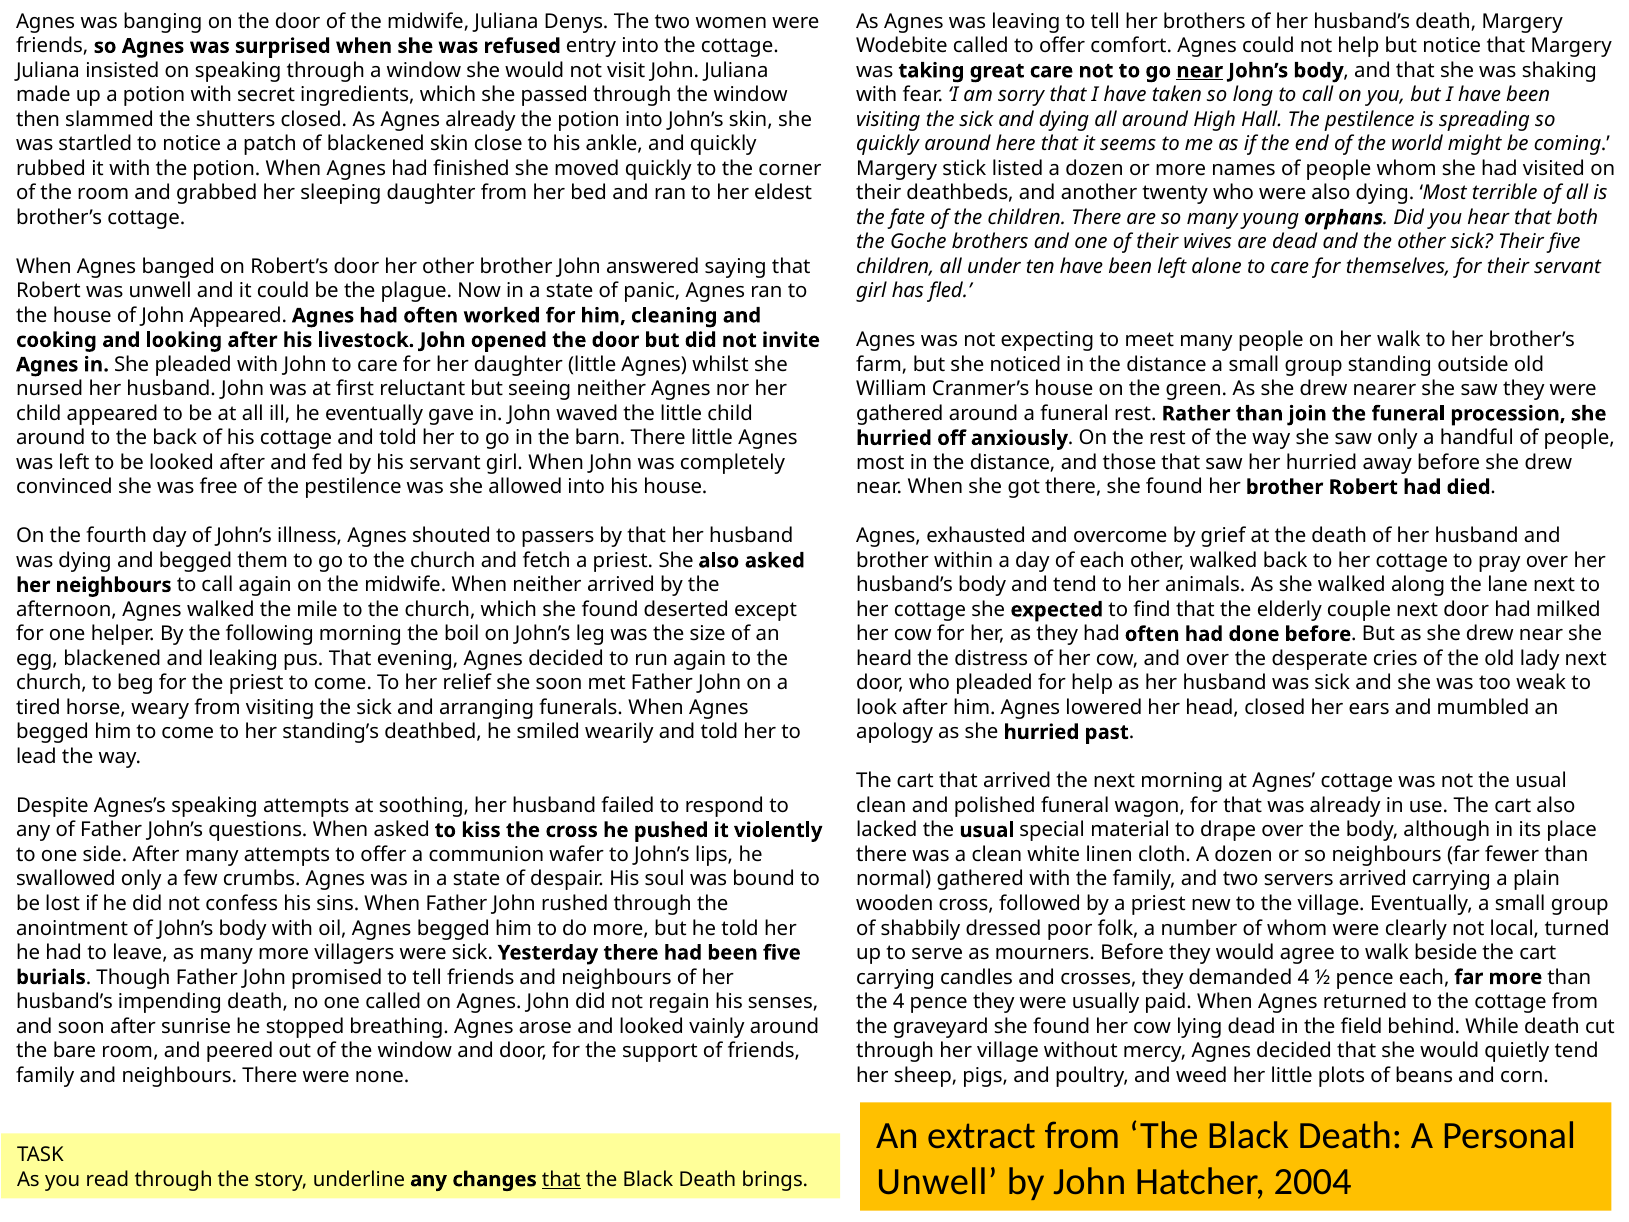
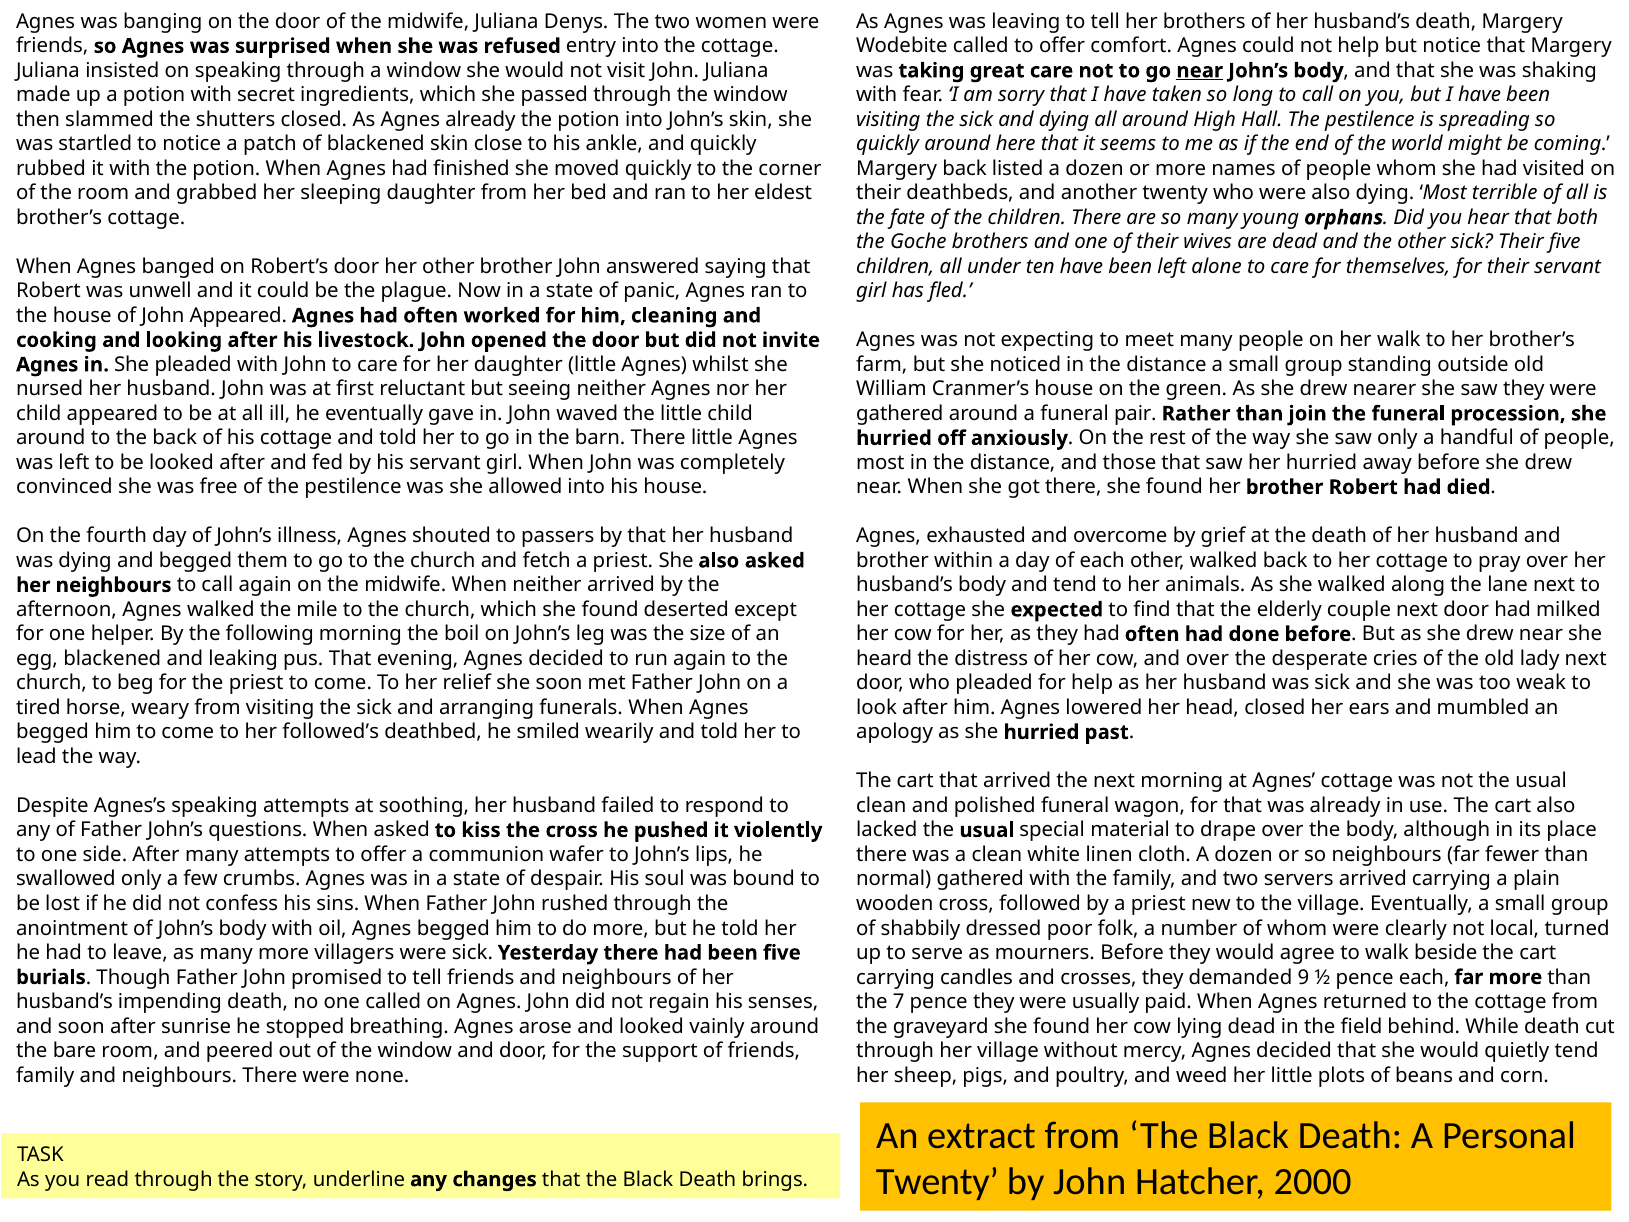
Margery stick: stick -> back
funeral rest: rest -> pair
standing’s: standing’s -> followed’s
demanded 4: 4 -> 9
the 4: 4 -> 7
Unwell at (937, 1182): Unwell -> Twenty
2004: 2004 -> 2000
that at (561, 1179) underline: present -> none
